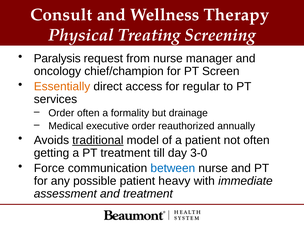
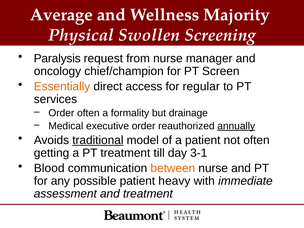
Consult: Consult -> Average
Therapy: Therapy -> Majority
Treating: Treating -> Swollen
annually underline: none -> present
3-0: 3-0 -> 3-1
Force: Force -> Blood
between colour: blue -> orange
